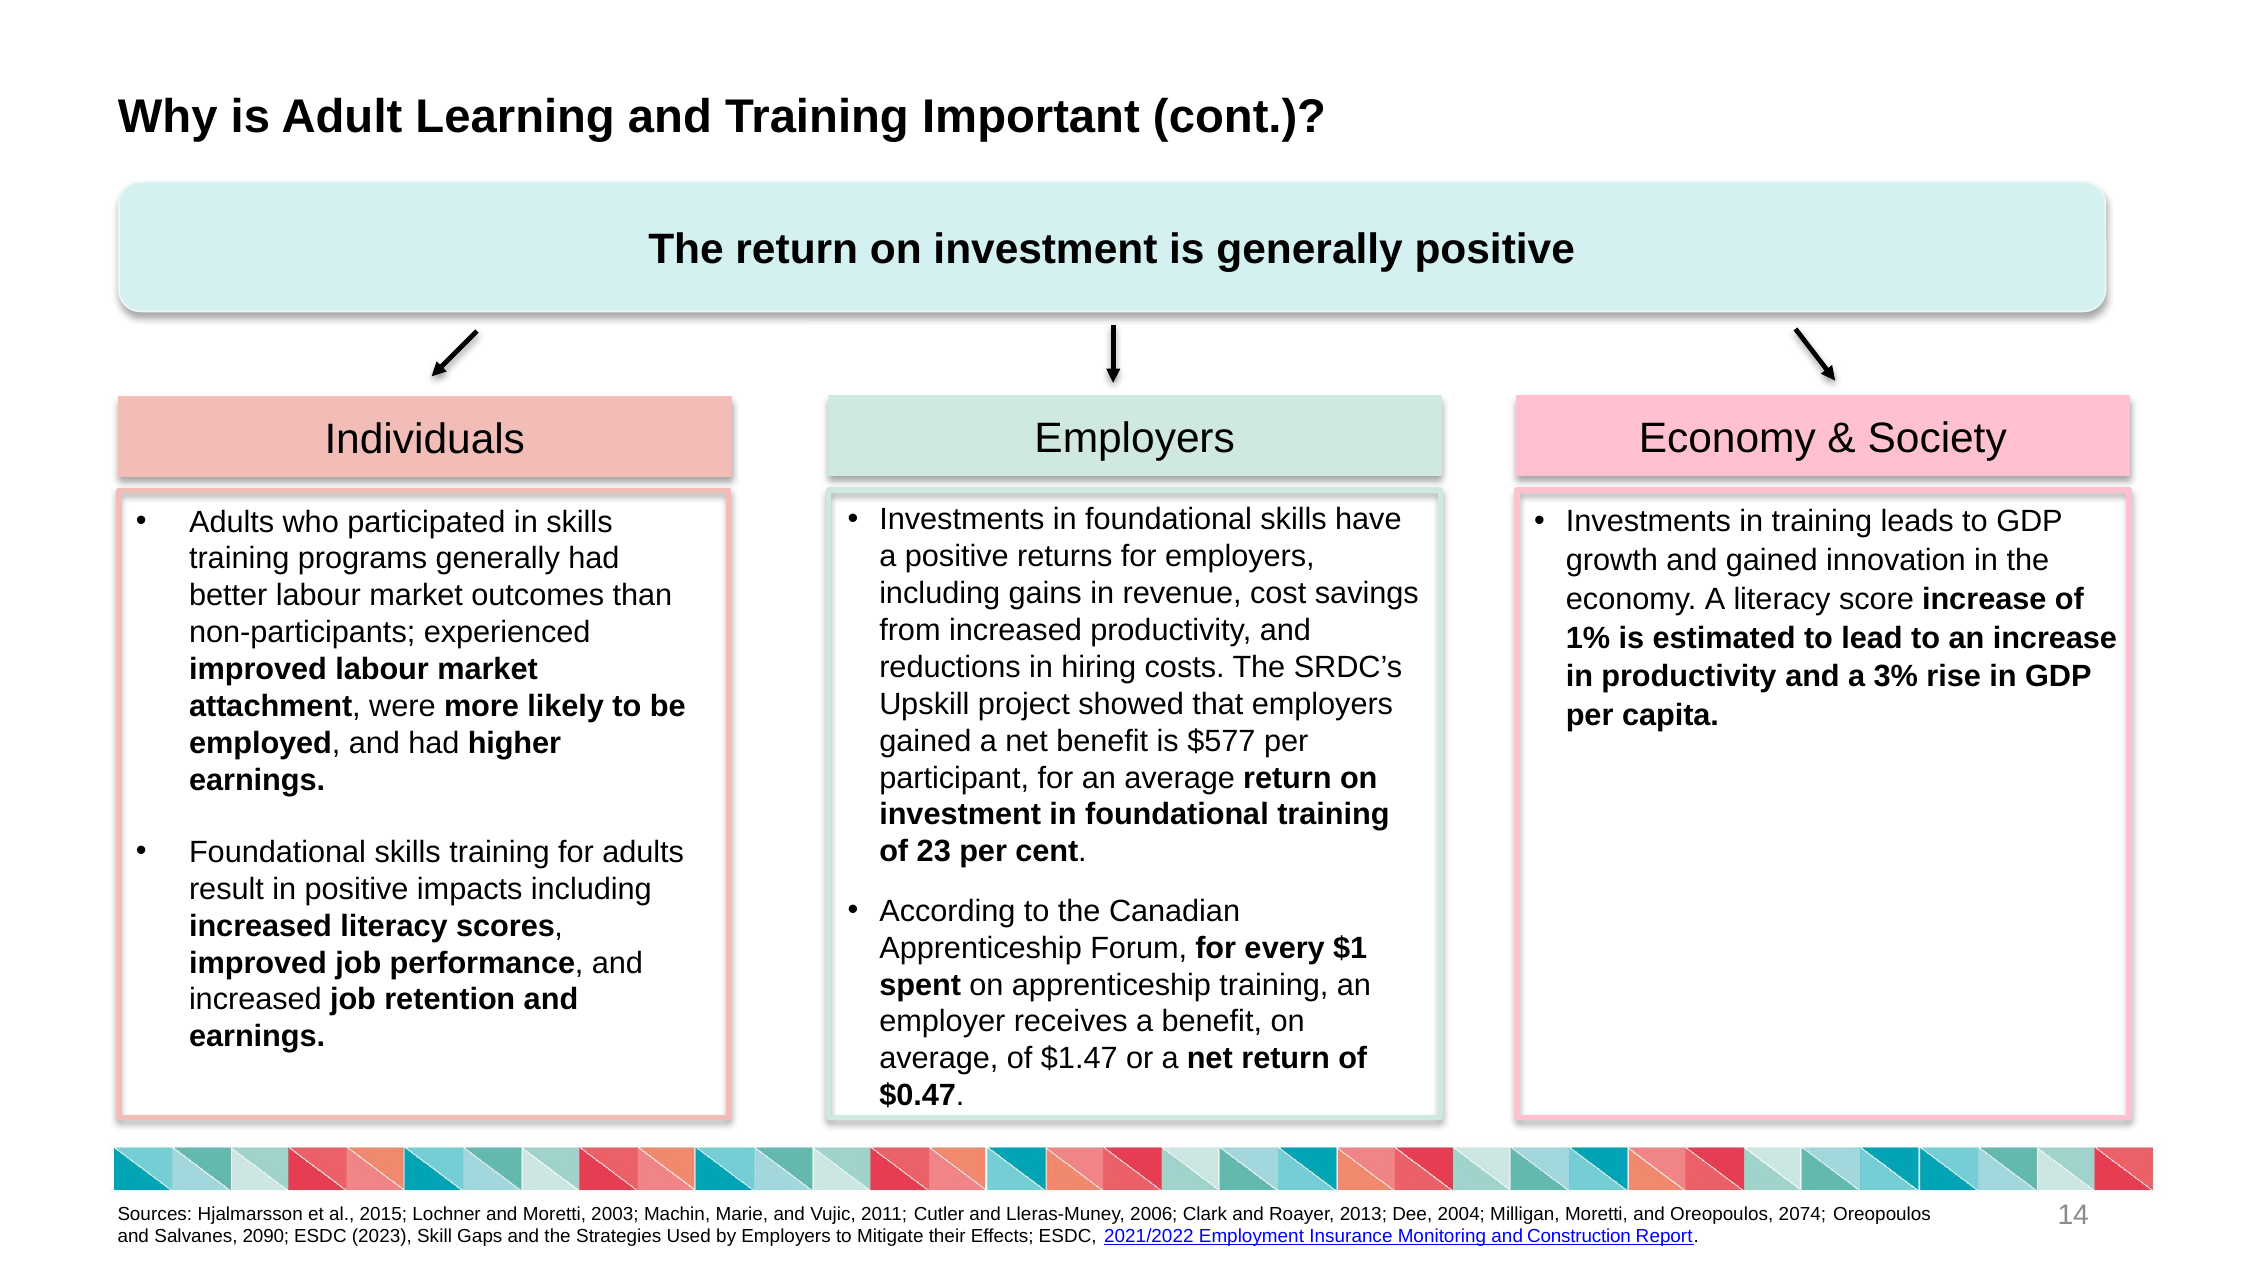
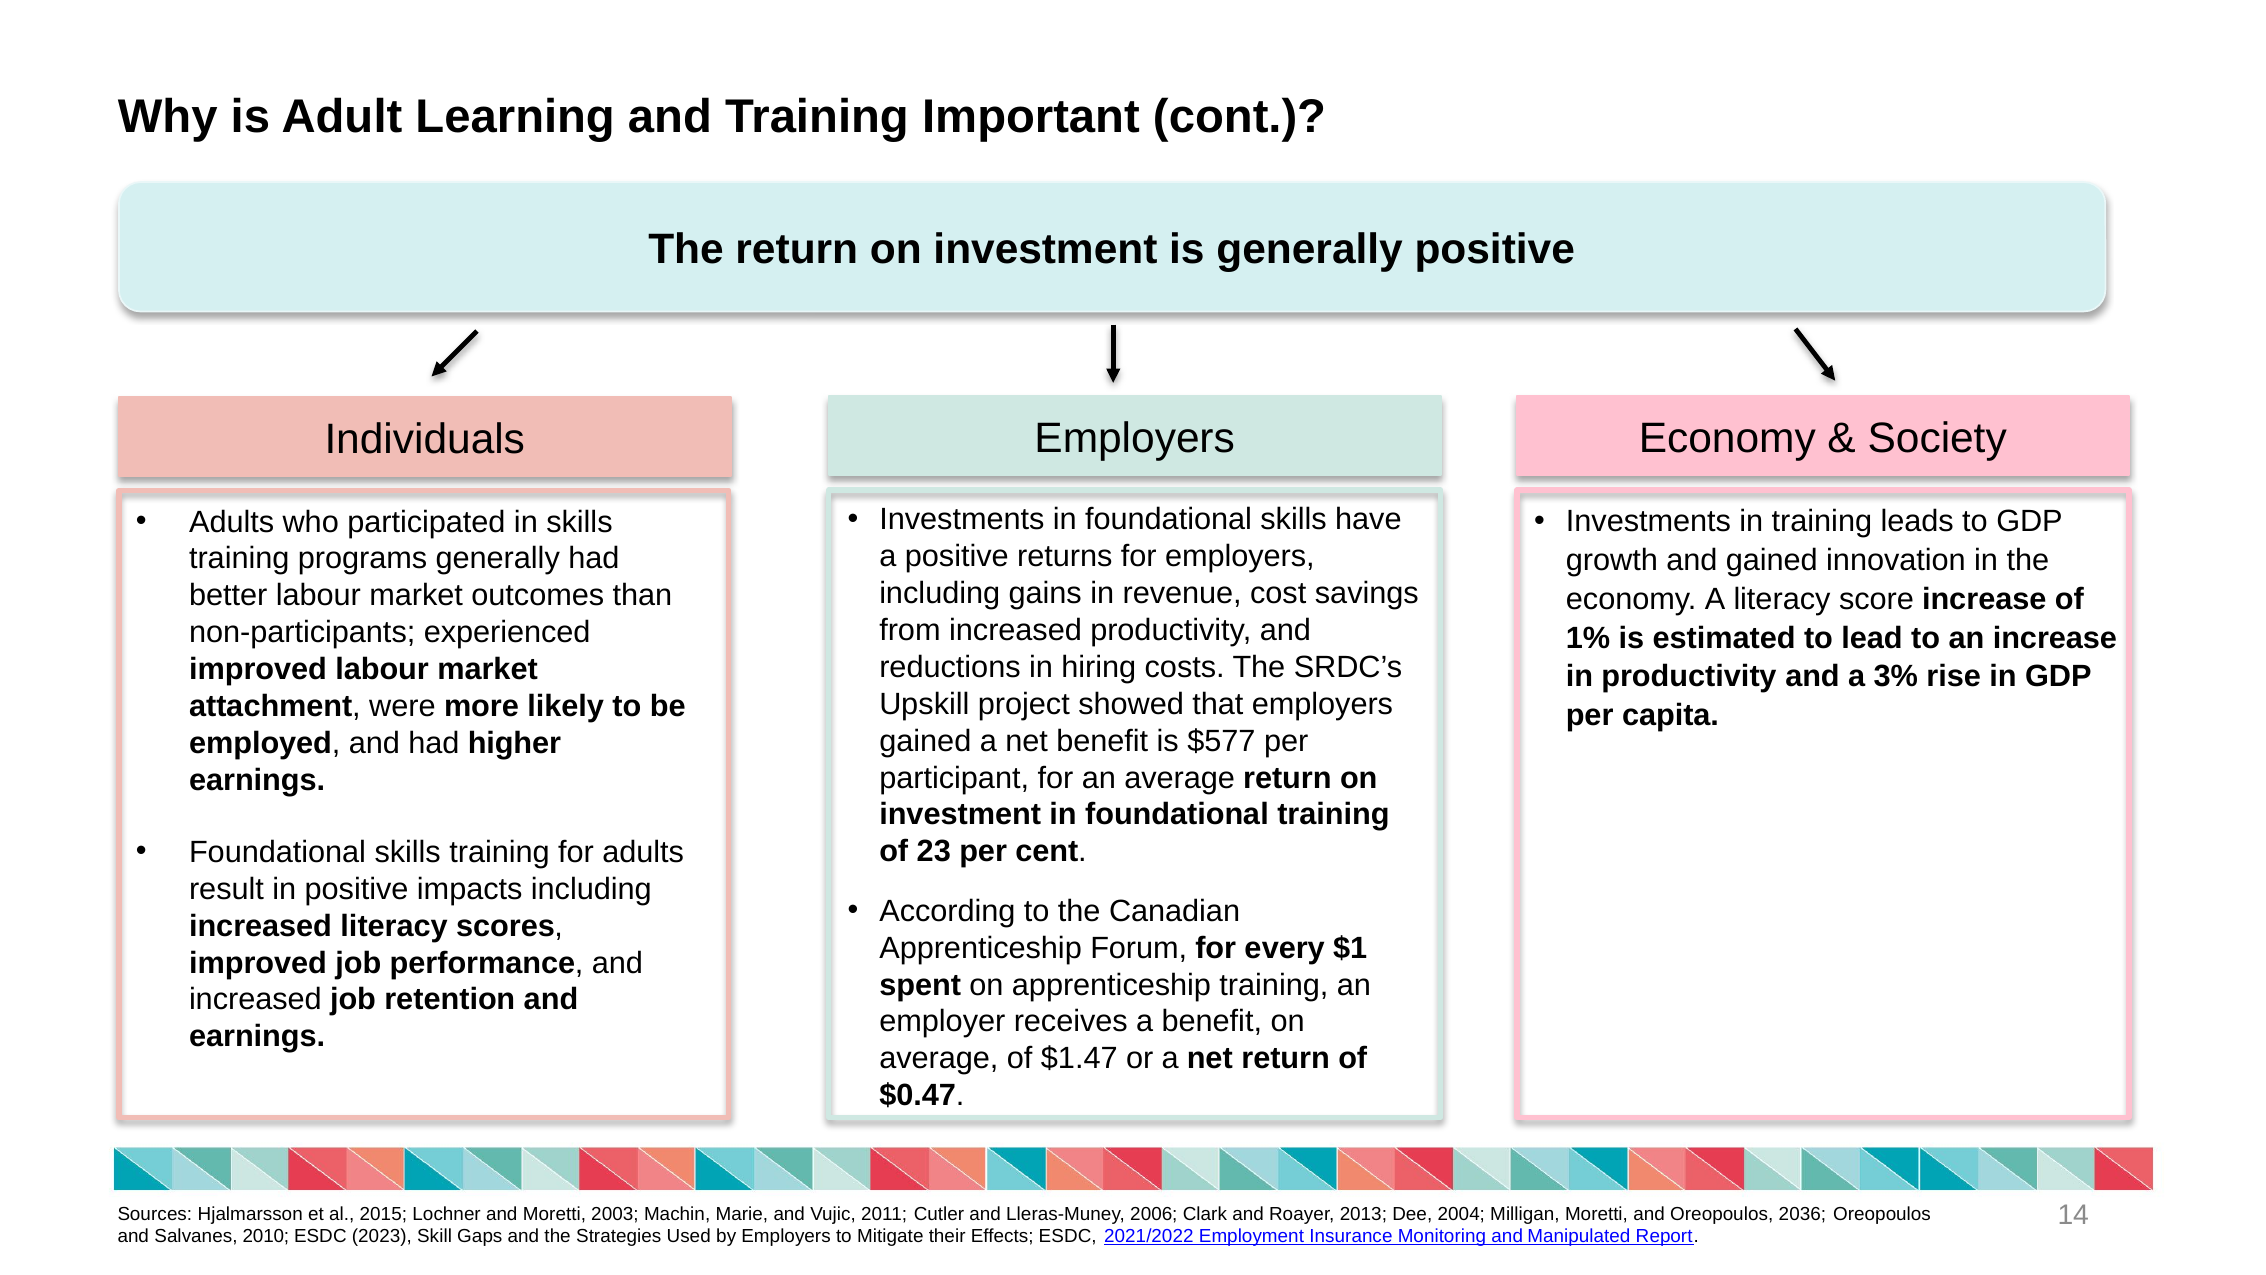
2074: 2074 -> 2036
2090: 2090 -> 2010
Construction: Construction -> Manipulated
